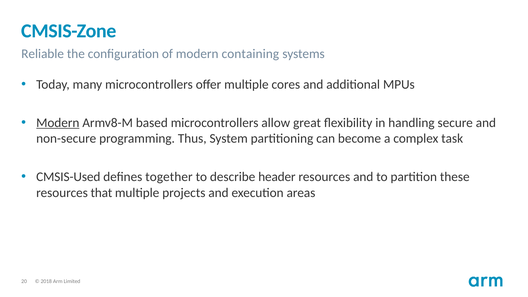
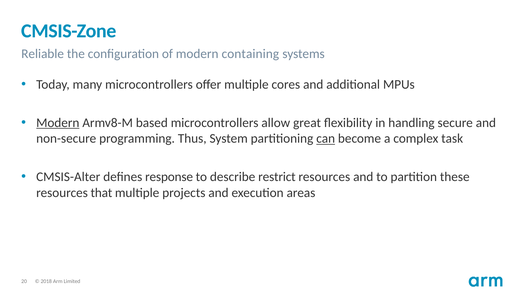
can underline: none -> present
CMSIS-Used: CMSIS-Used -> CMSIS-Alter
together: together -> response
header: header -> restrict
